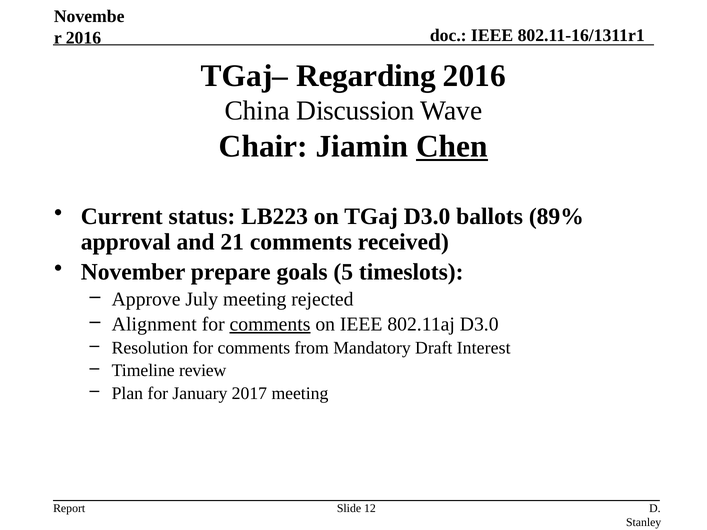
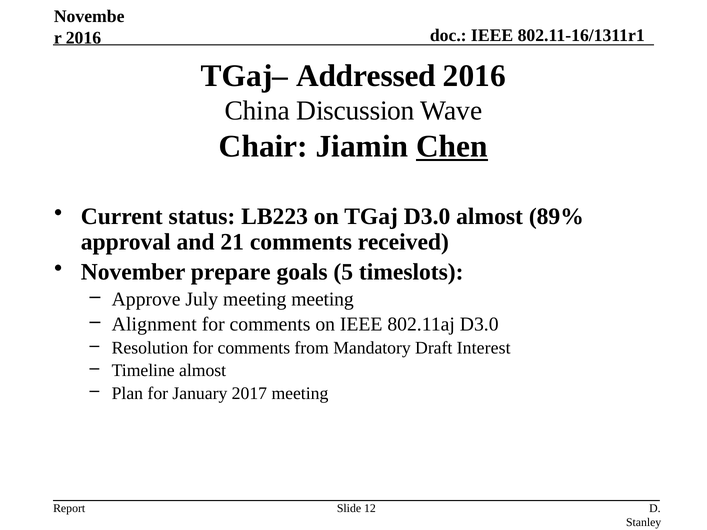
Regarding: Regarding -> Addressed
D3.0 ballots: ballots -> almost
meeting rejected: rejected -> meeting
comments at (270, 324) underline: present -> none
Timeline review: review -> almost
